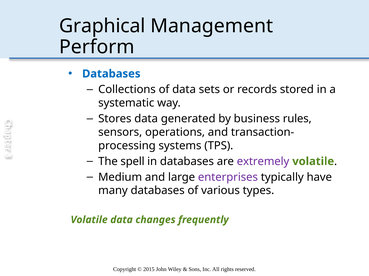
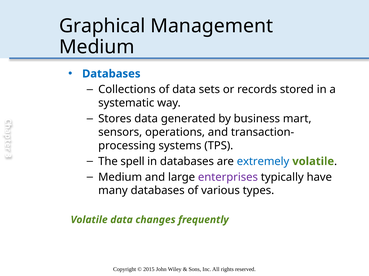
Perform at (97, 47): Perform -> Medium
rules: rules -> mart
extremely colour: purple -> blue
